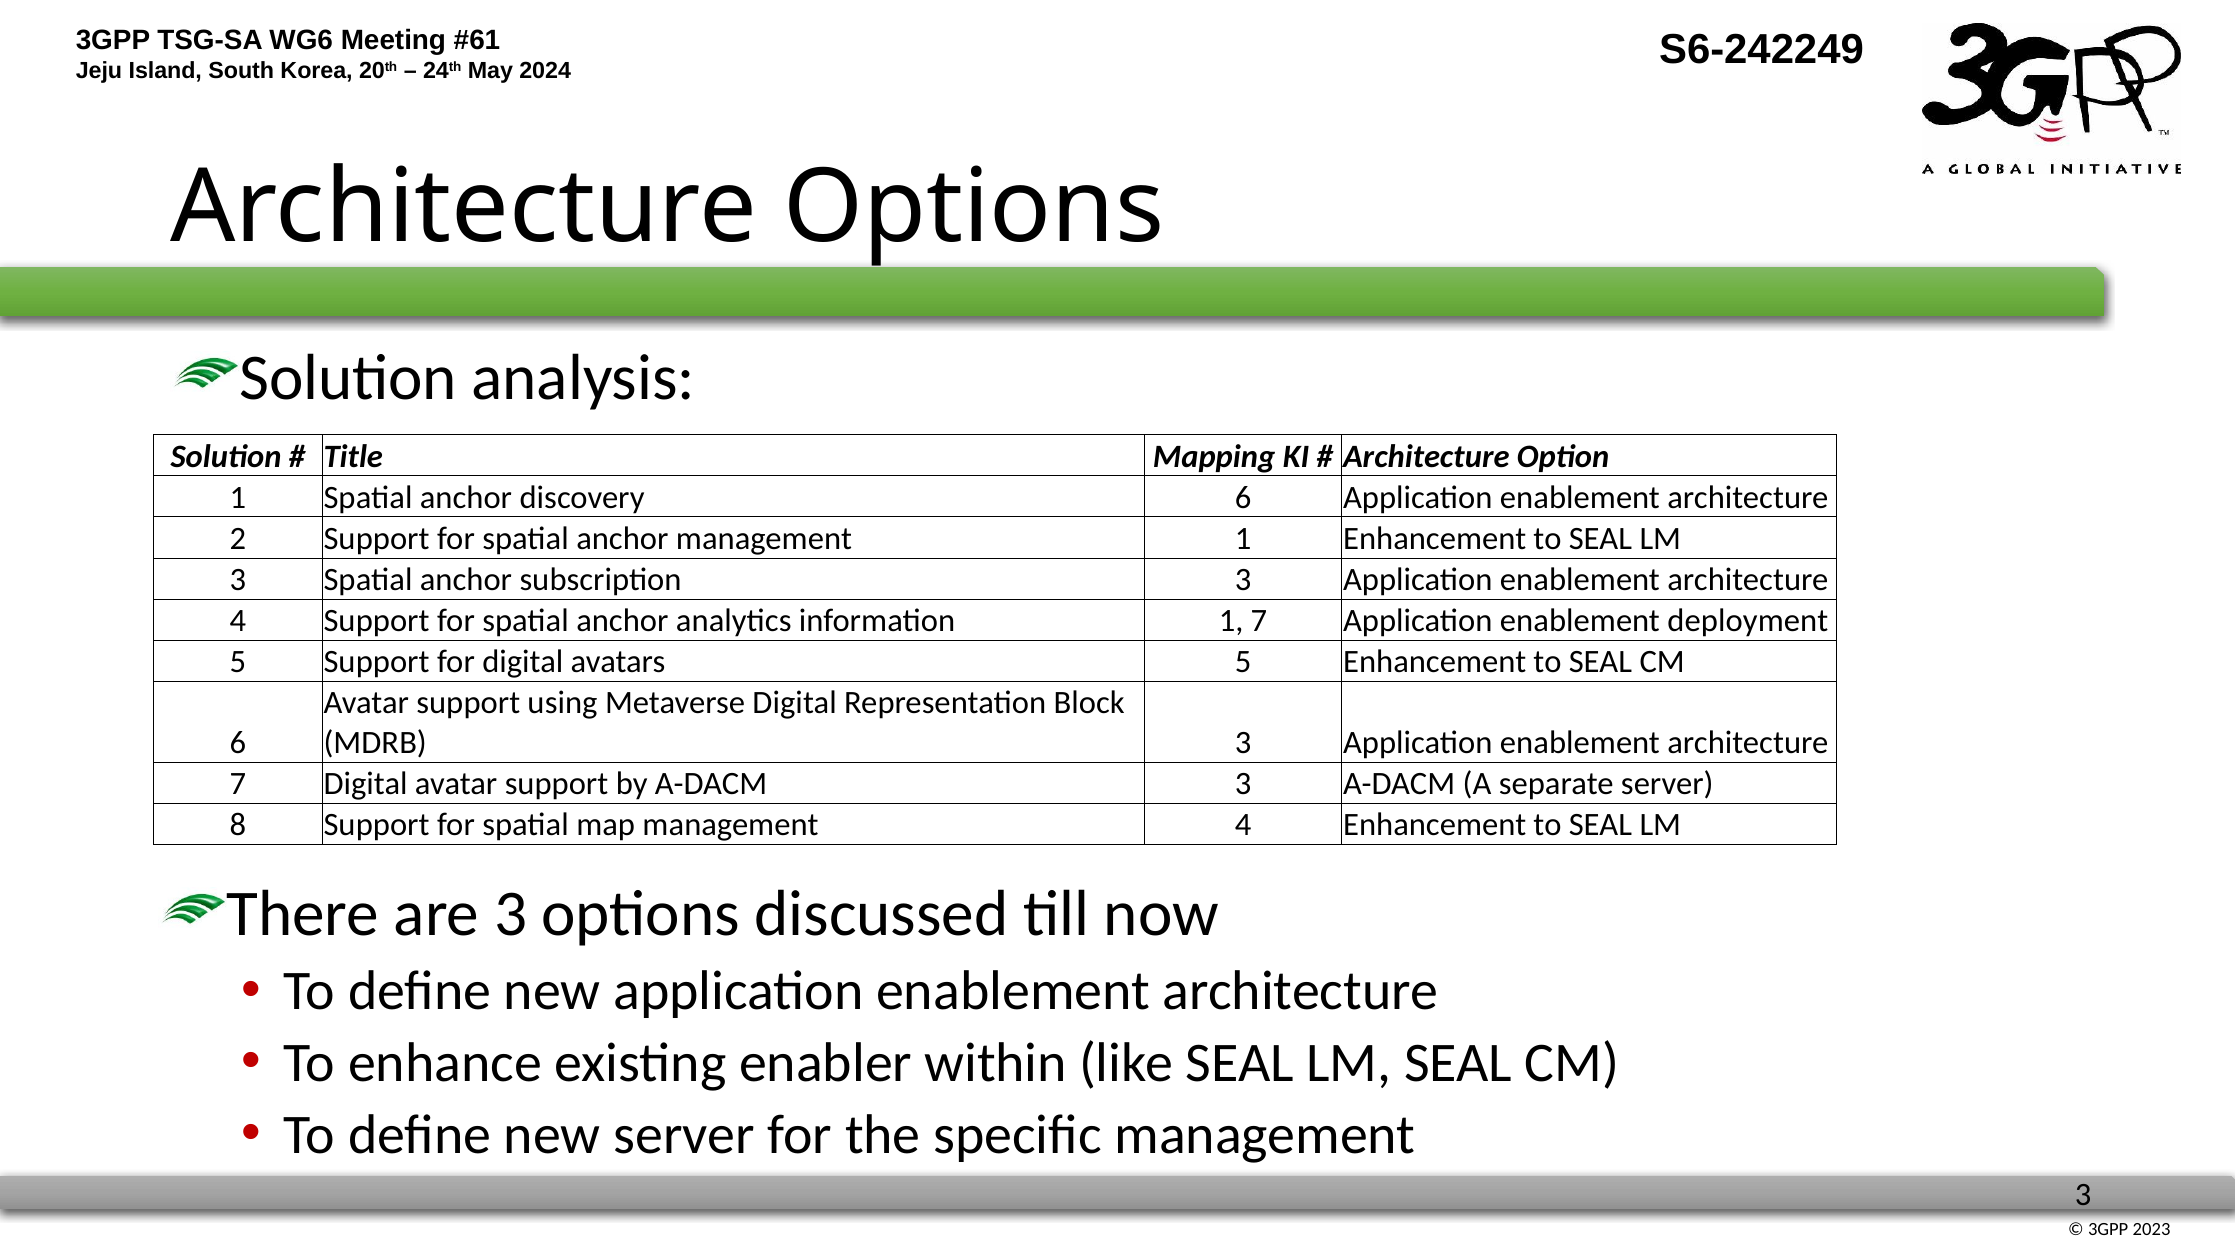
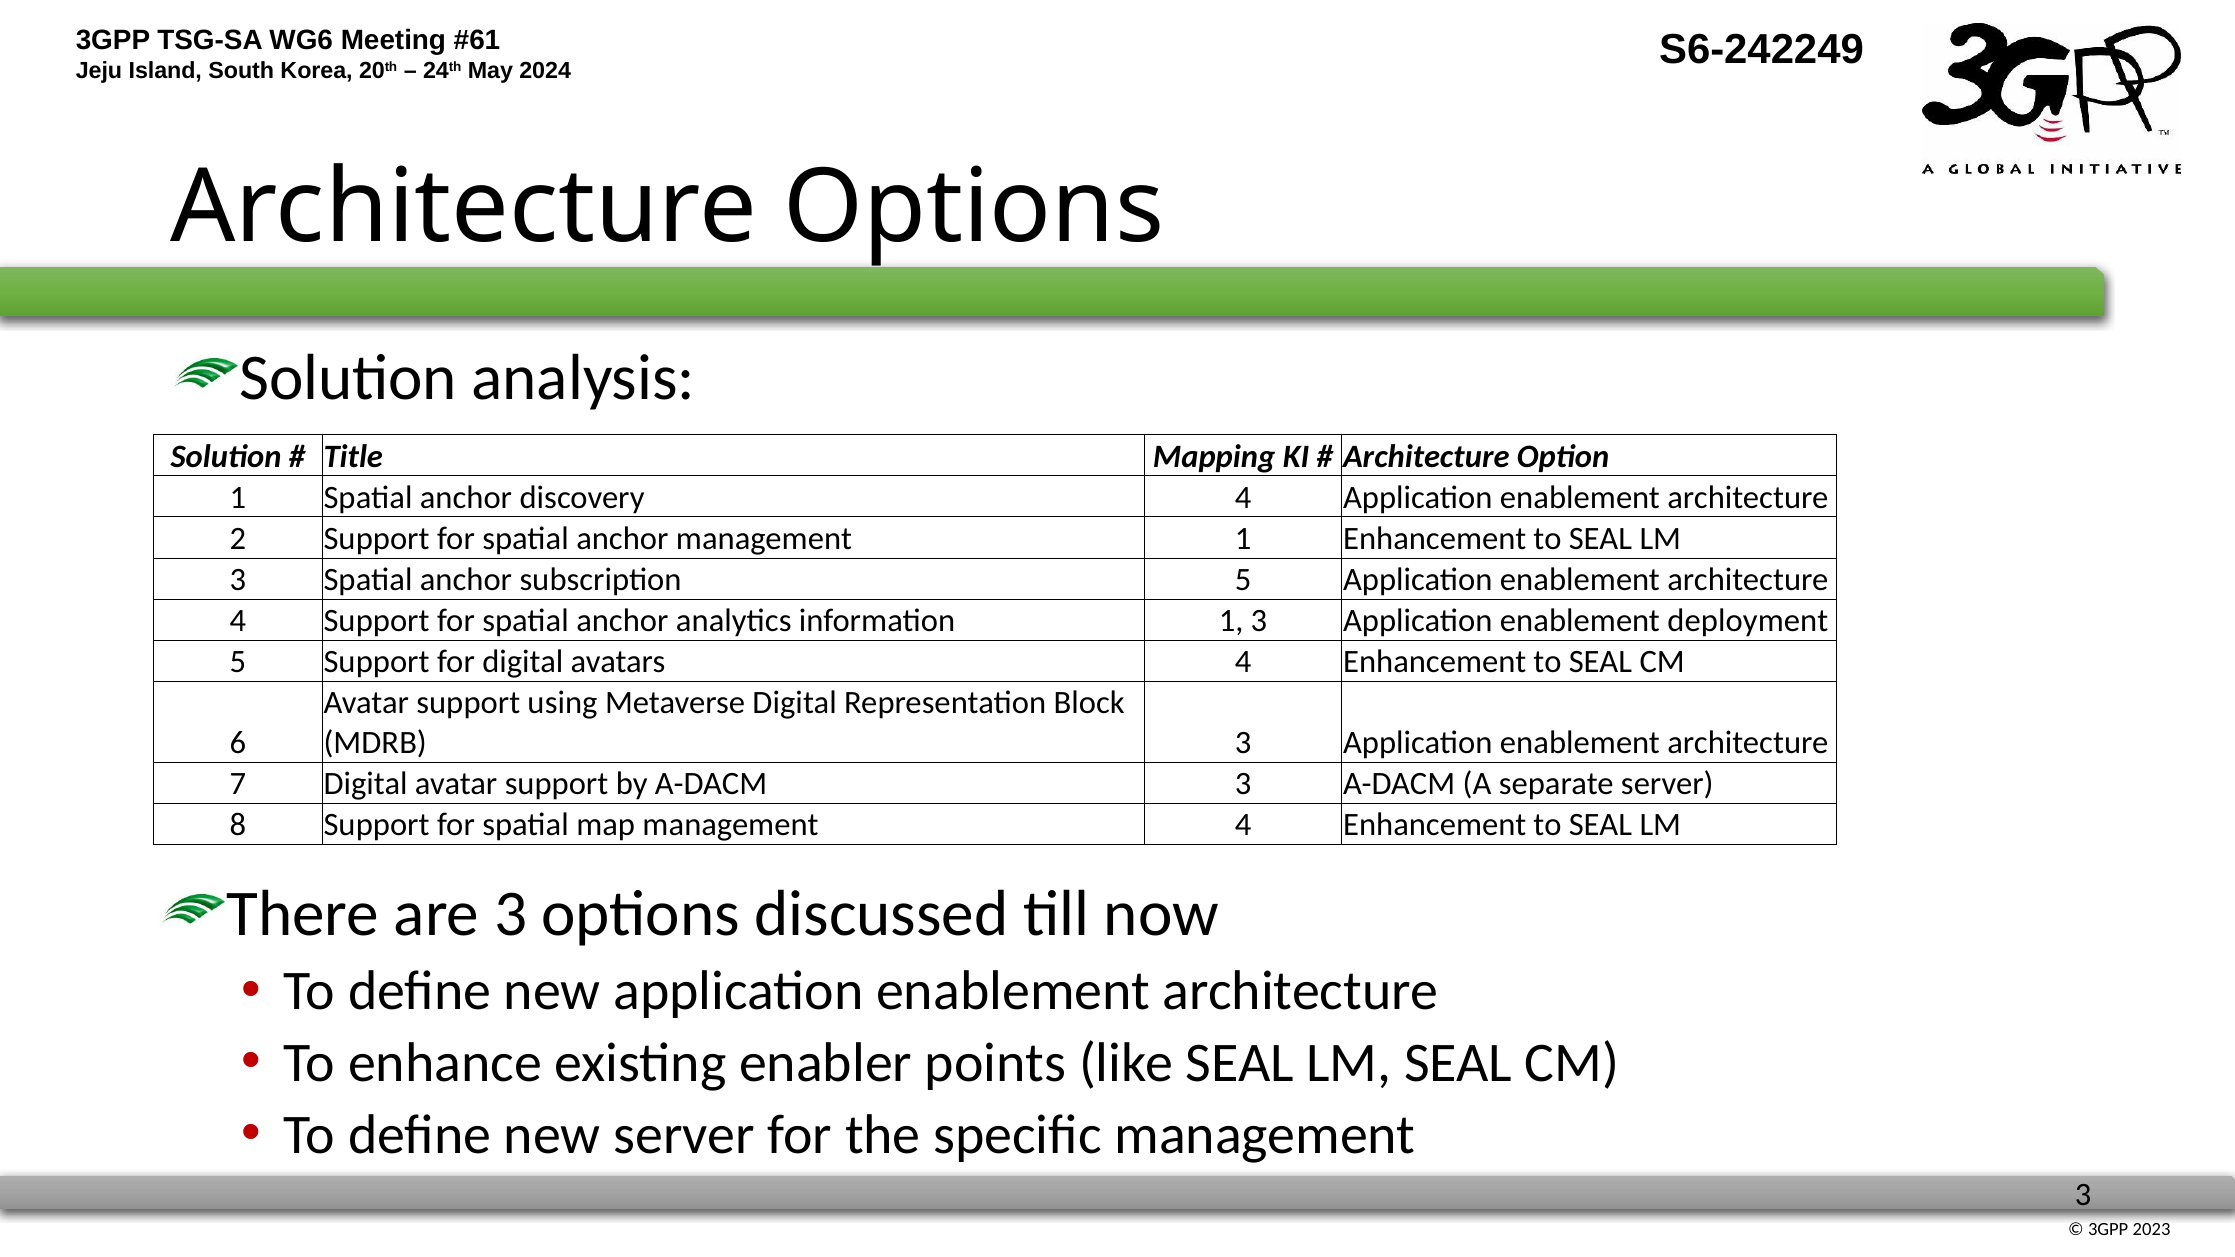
discovery 6: 6 -> 4
subscription 3: 3 -> 5
1 7: 7 -> 3
avatars 5: 5 -> 4
within: within -> points
